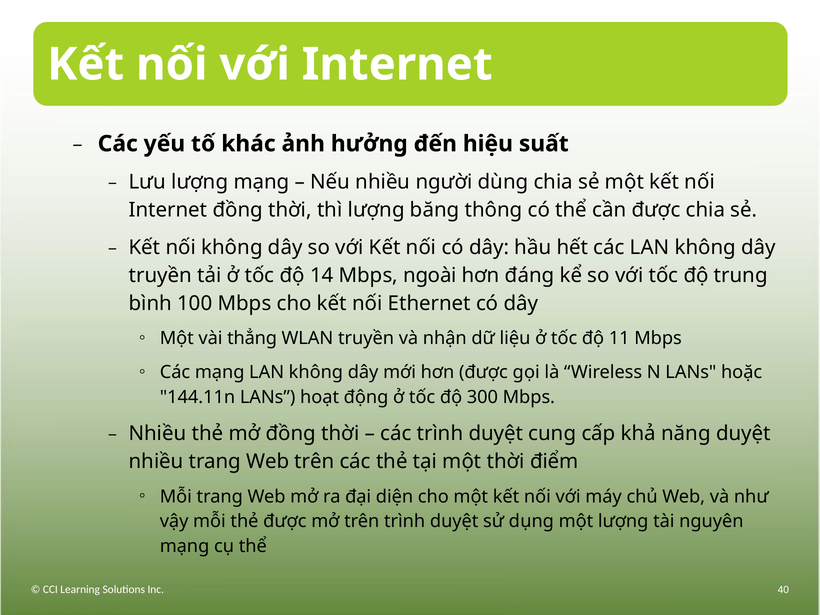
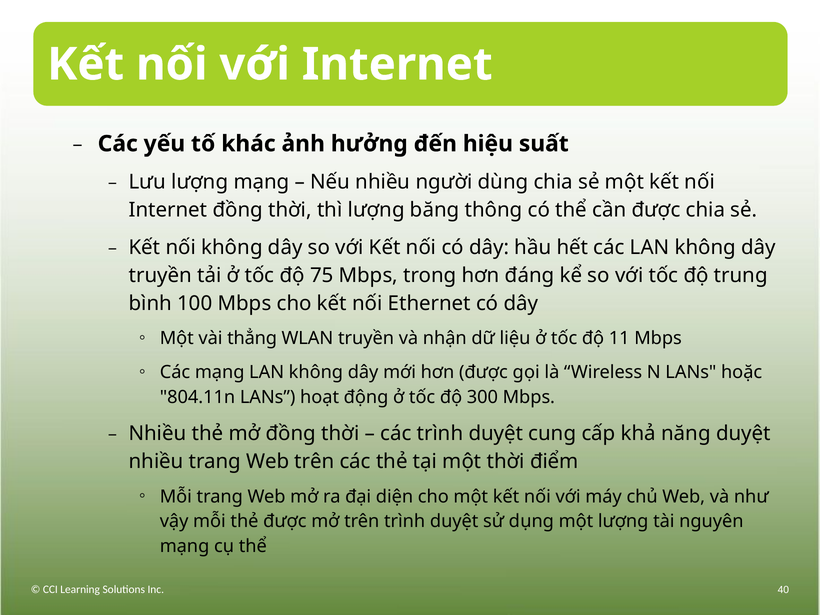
14: 14 -> 75
ngoài: ngoài -> trong
144.11n: 144.11n -> 804.11n
